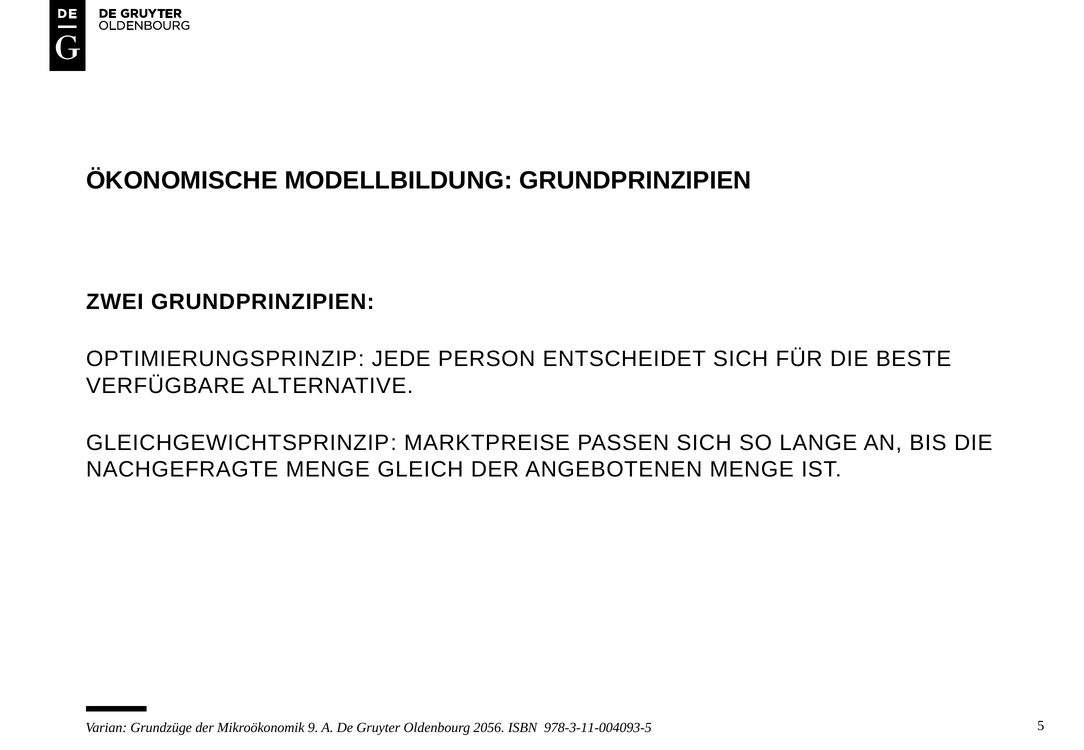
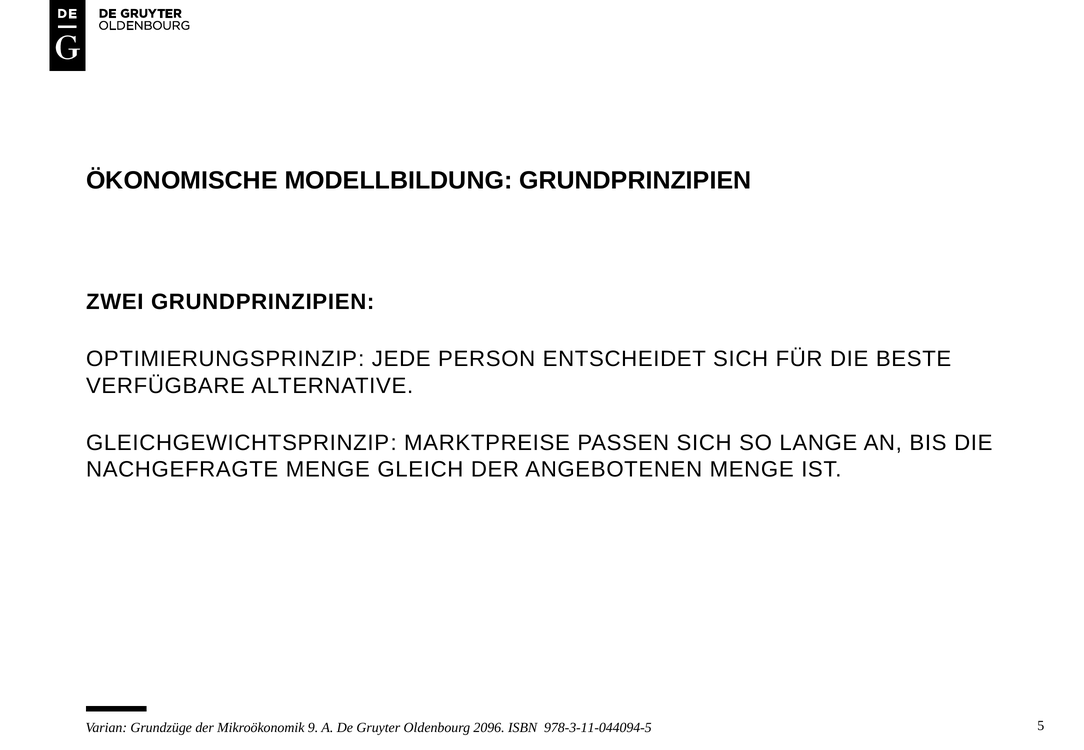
2056: 2056 -> 2096
978-3-11-004093-5: 978-3-11-004093-5 -> 978-3-11-044094-5
